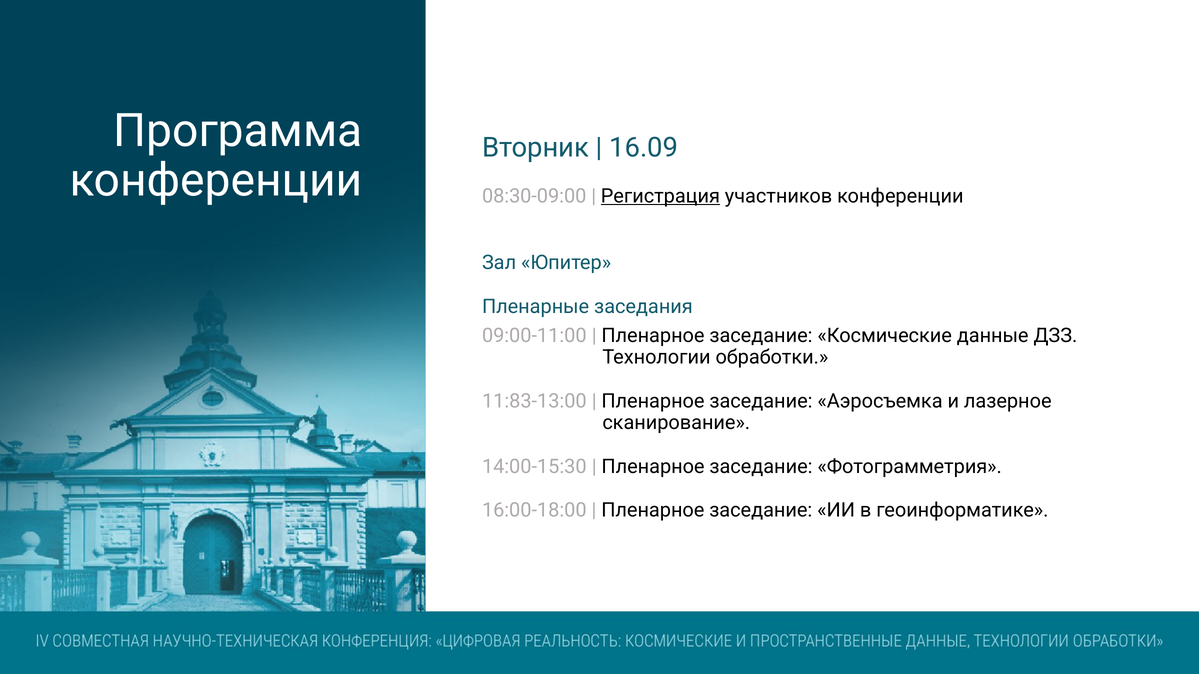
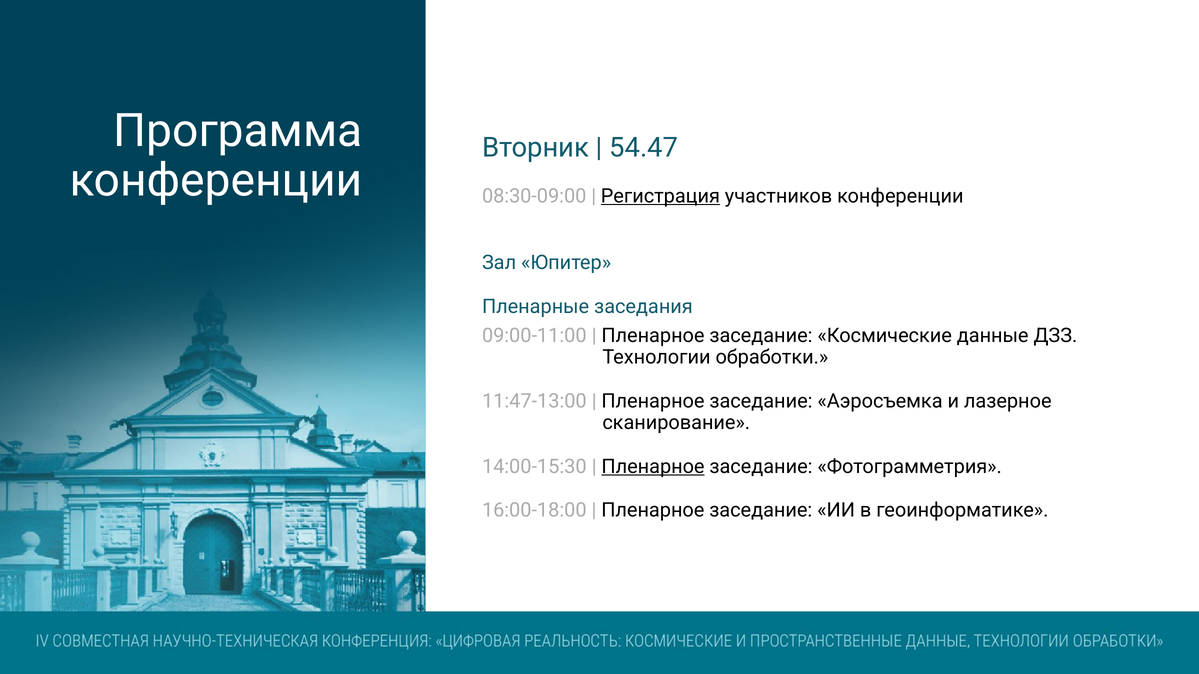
16.09: 16.09 -> 54.47
11:83-13:00: 11:83-13:00 -> 11:47-13:00
Пленарное at (653, 467) underline: none -> present
